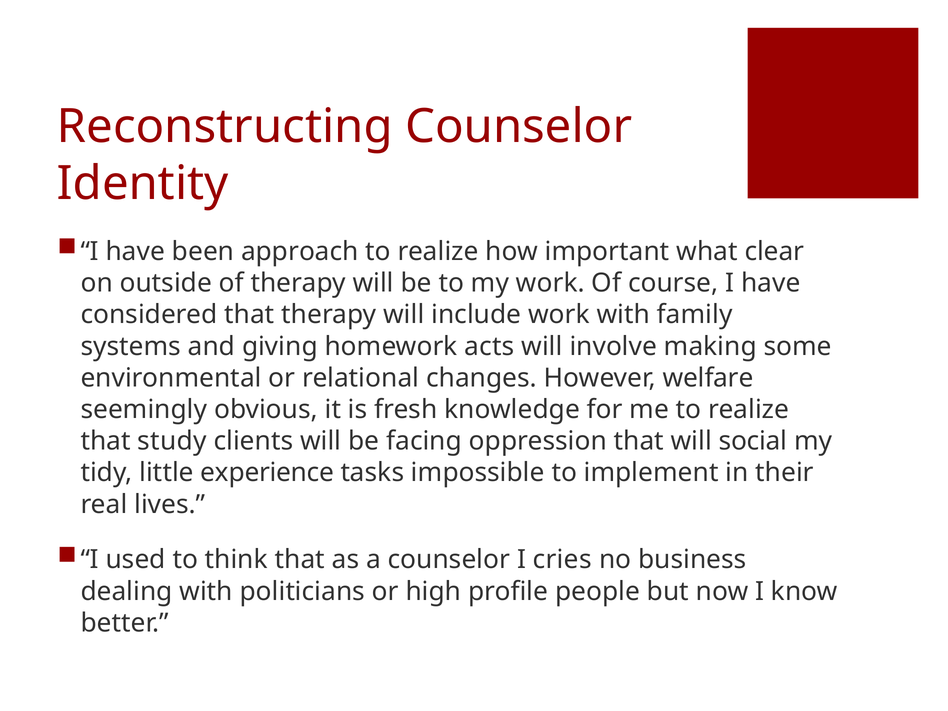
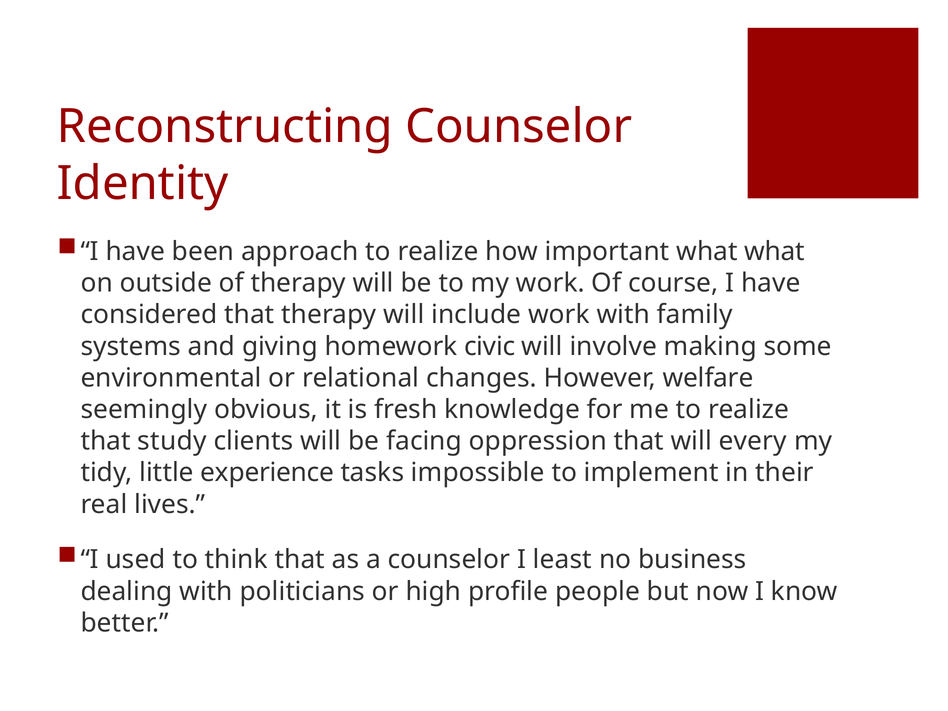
what clear: clear -> what
acts: acts -> civic
social: social -> every
cries: cries -> least
